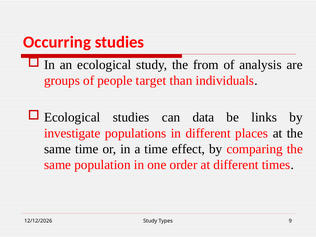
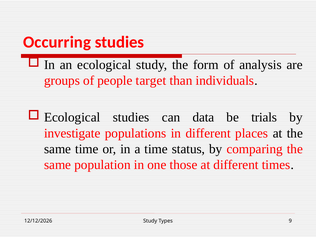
from: from -> form
links: links -> trials
effect: effect -> status
order: order -> those
